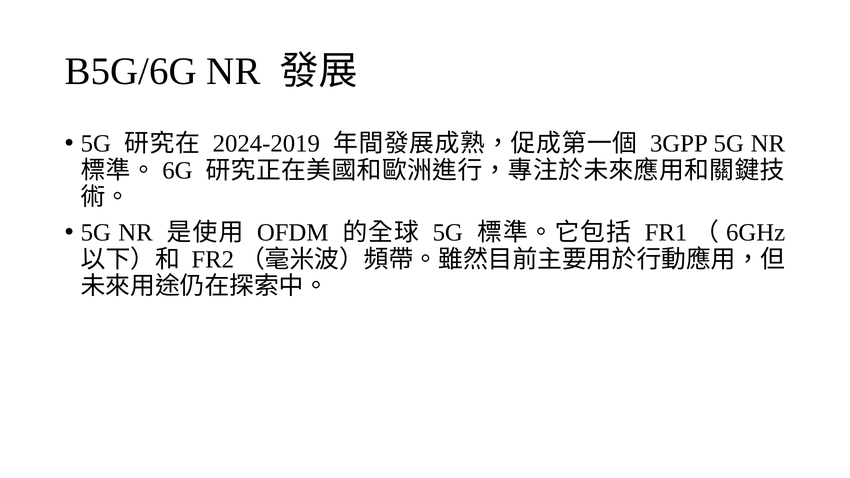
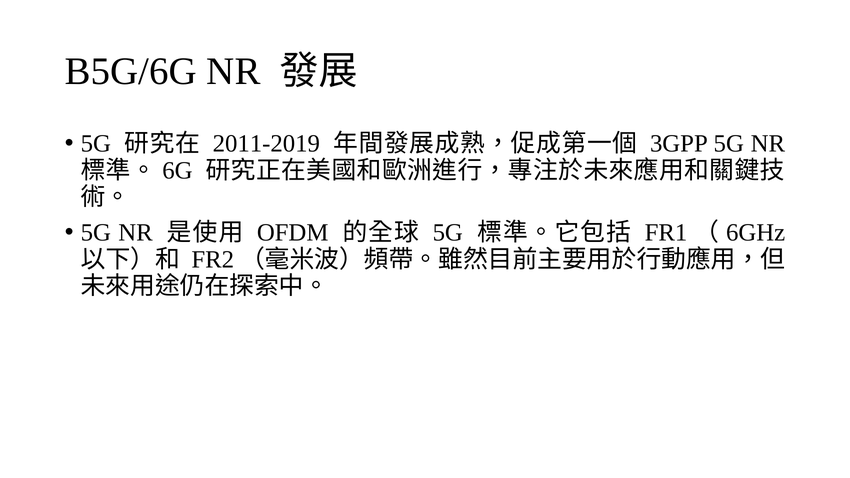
2024-2019: 2024-2019 -> 2011-2019
